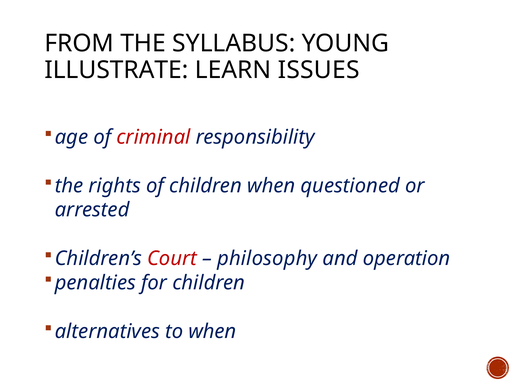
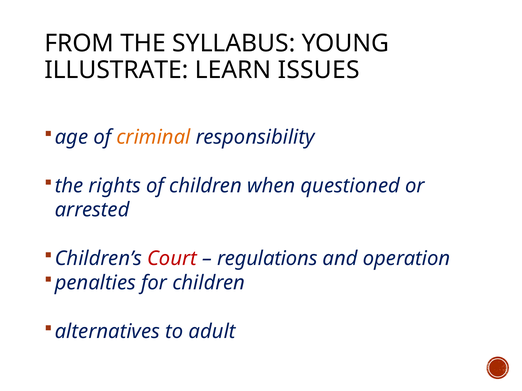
criminal colour: red -> orange
philosophy: philosophy -> regulations
to when: when -> adult
